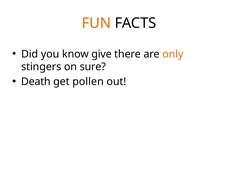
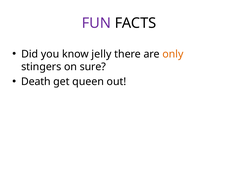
FUN colour: orange -> purple
give: give -> jelly
pollen: pollen -> queen
